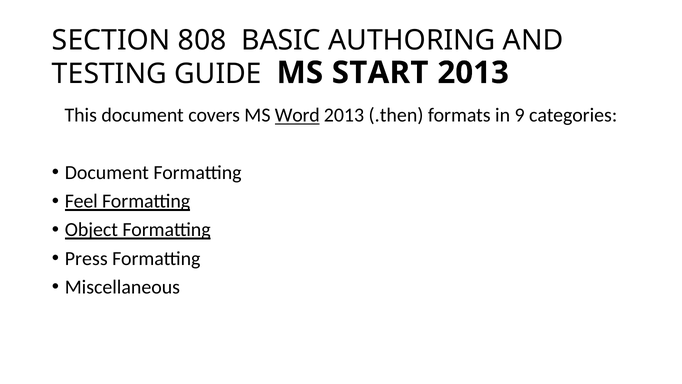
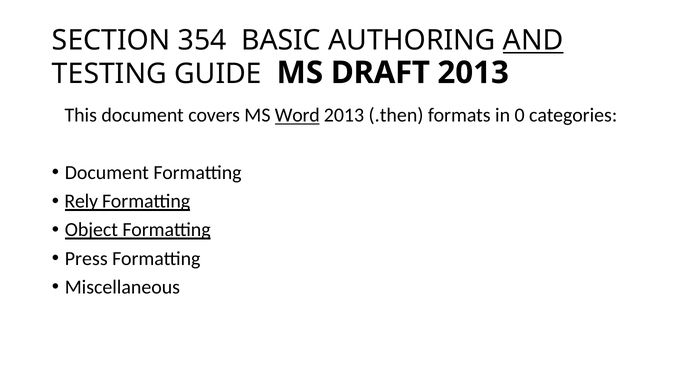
808: 808 -> 354
AND underline: none -> present
START: START -> DRAFT
9: 9 -> 0
Feel: Feel -> Rely
